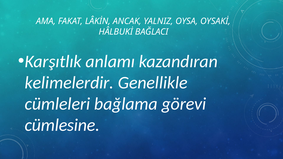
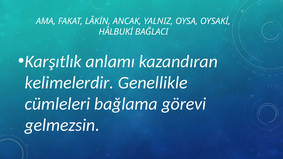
cümlesine: cümlesine -> gelmezsin
